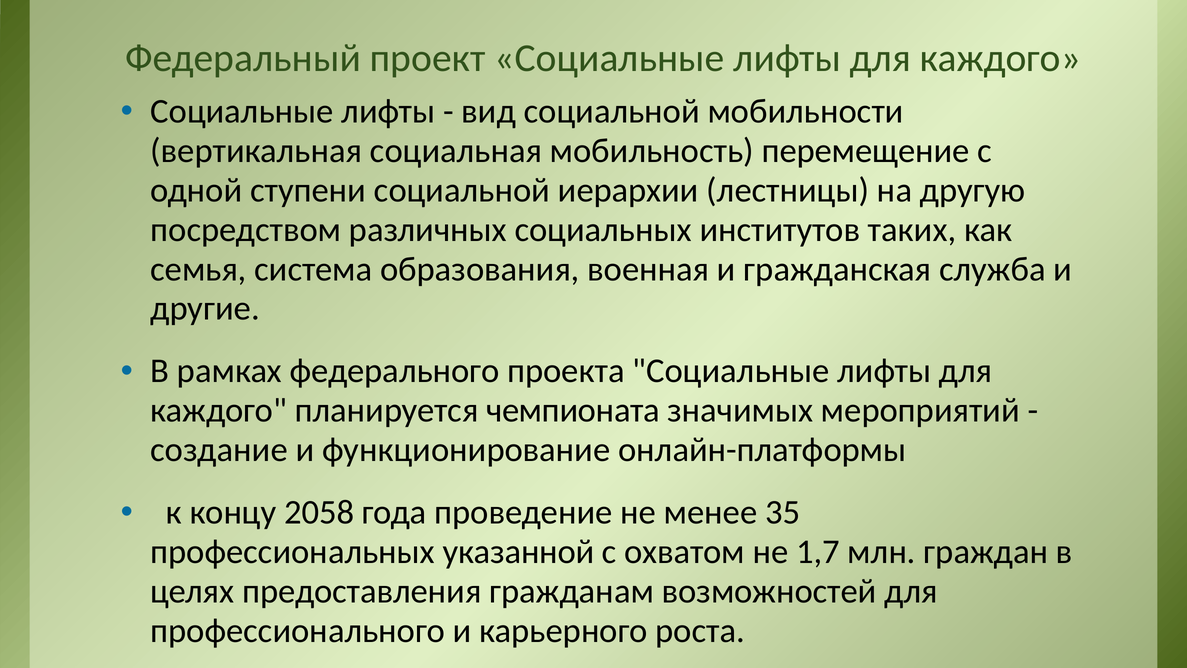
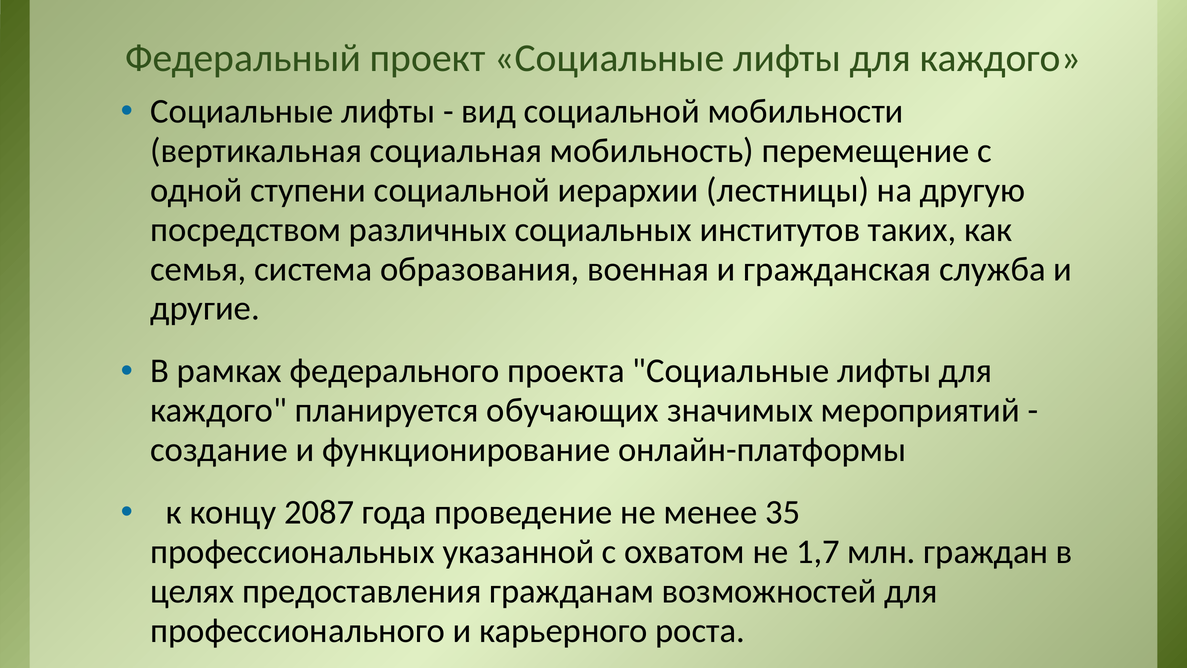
чемпионата: чемпионата -> обучающих
2058: 2058 -> 2087
